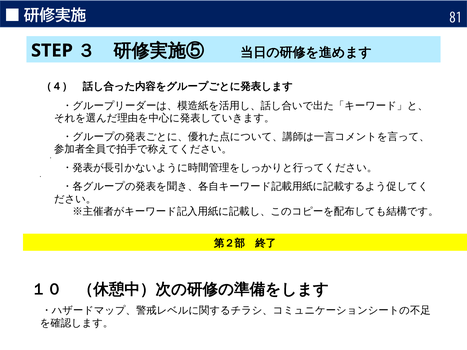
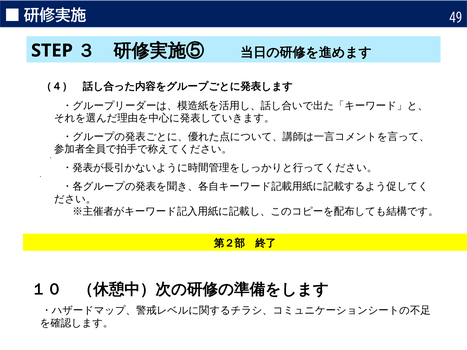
81: 81 -> 49
